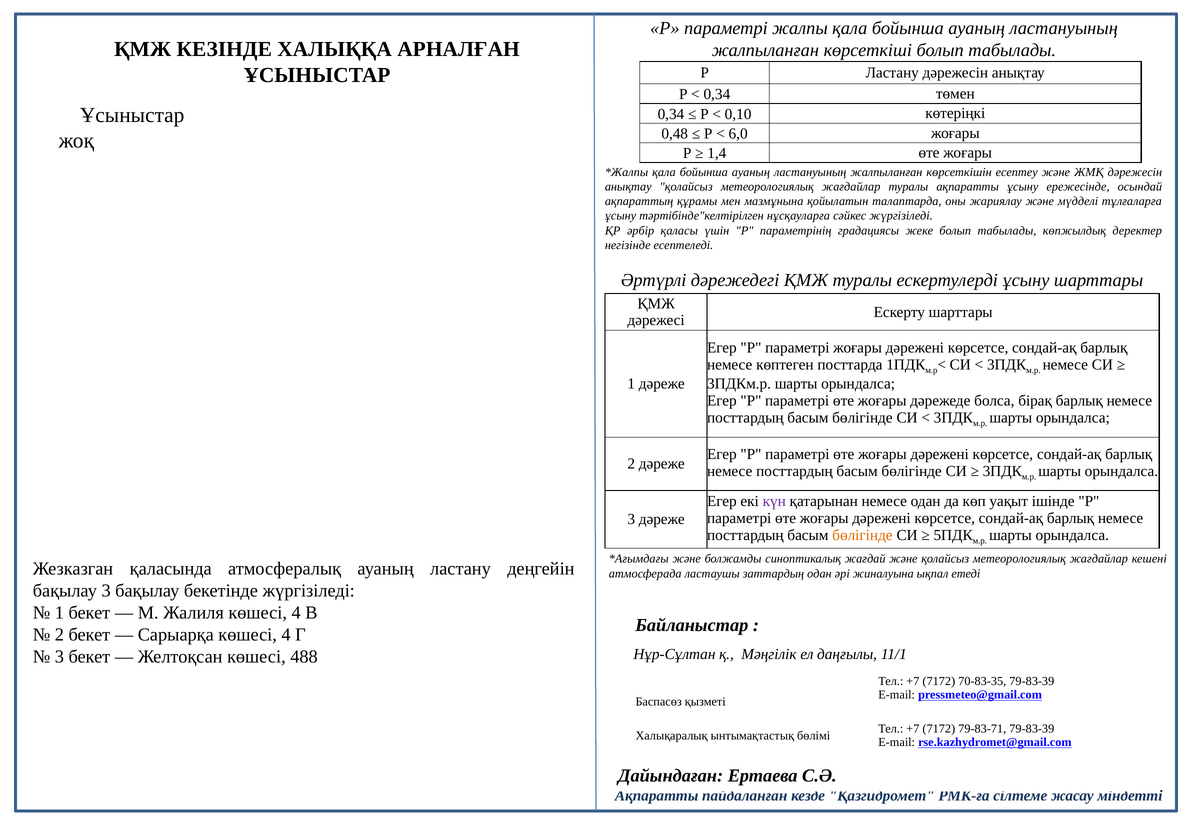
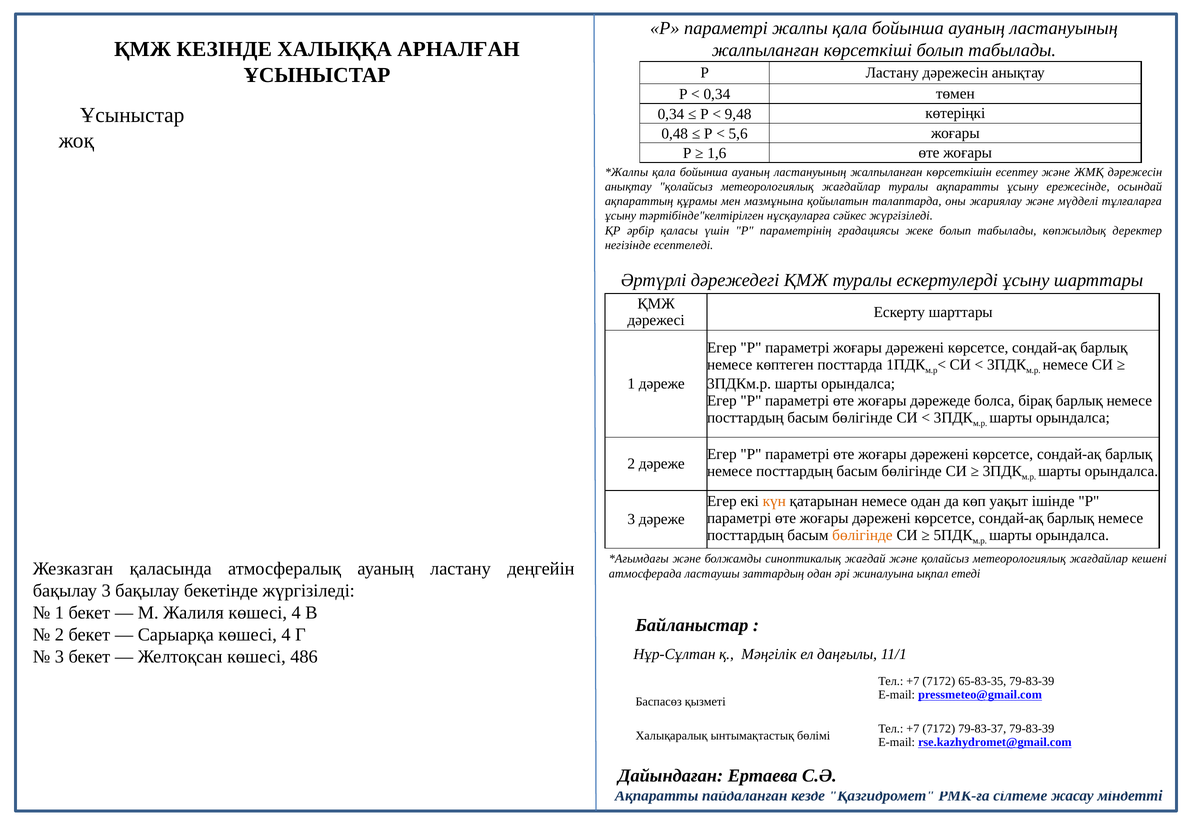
0,10: 0,10 -> 9,48
6,0: 6,0 -> 5,6
1,4: 1,4 -> 1,6
күн colour: purple -> orange
488: 488 -> 486
70-83-35: 70-83-35 -> 65-83-35
79-83-71: 79-83-71 -> 79-83-37
